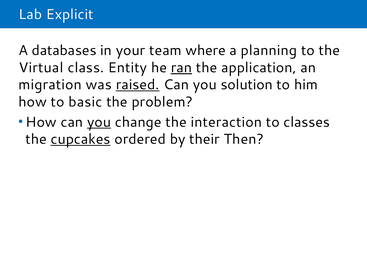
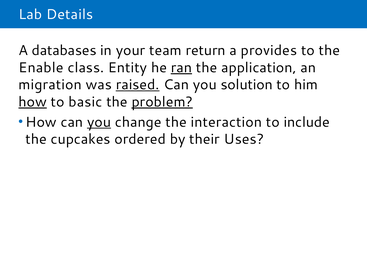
Explicit: Explicit -> Details
where: where -> return
planning: planning -> provides
Virtual: Virtual -> Enable
how at (33, 102) underline: none -> present
problem underline: none -> present
classes: classes -> include
cupcakes underline: present -> none
Then: Then -> Uses
